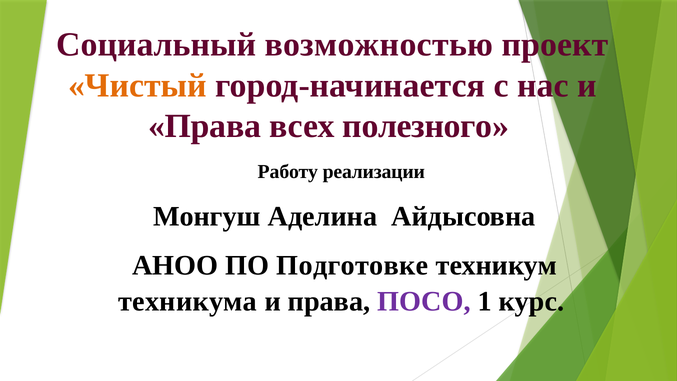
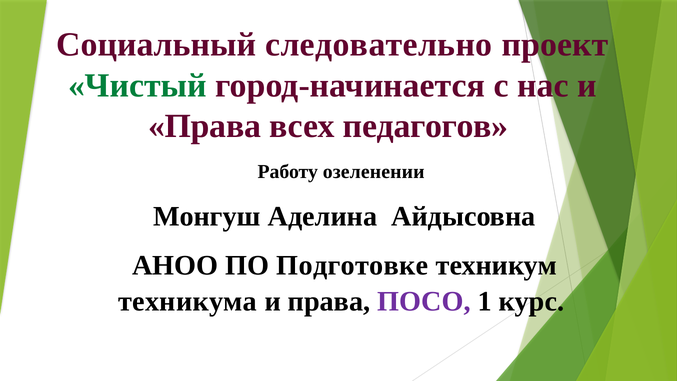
возможностью: возможностью -> следовательно
Чистый colour: orange -> green
полезного: полезного -> педагогов
реализации: реализации -> озеленении
